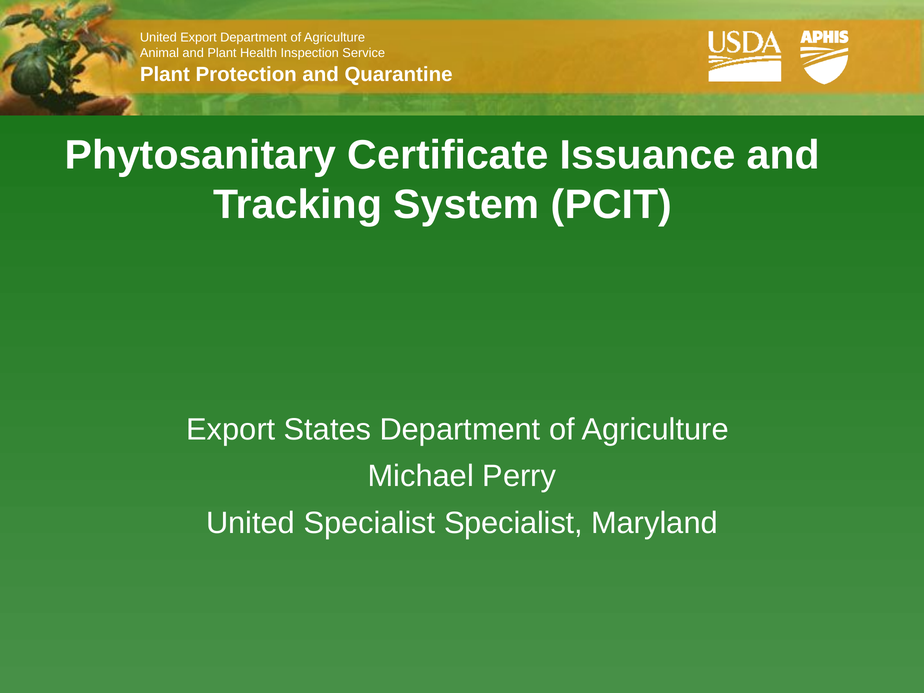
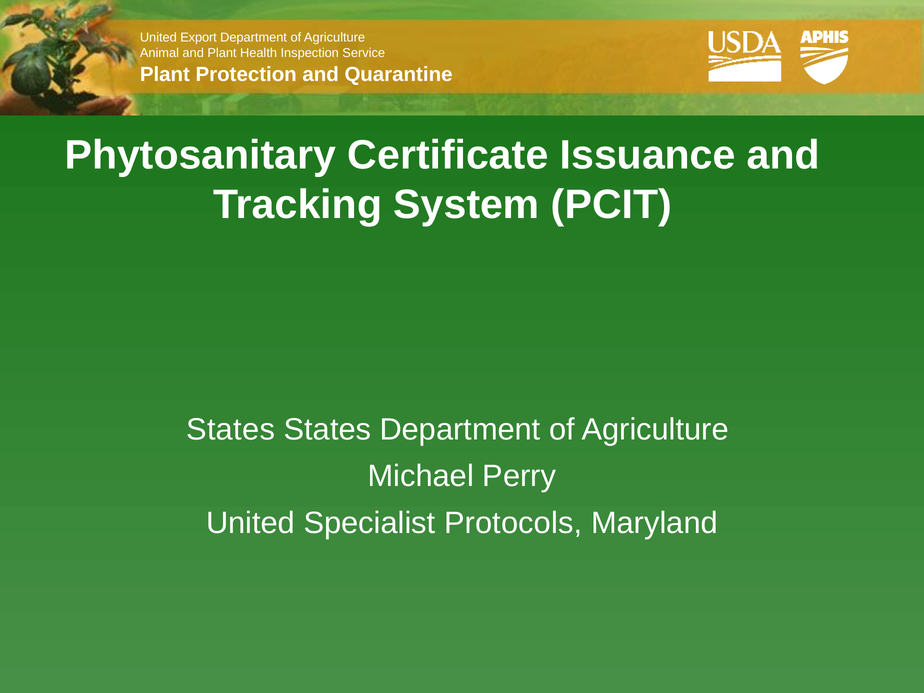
Export at (231, 429): Export -> States
Specialist Specialist: Specialist -> Protocols
